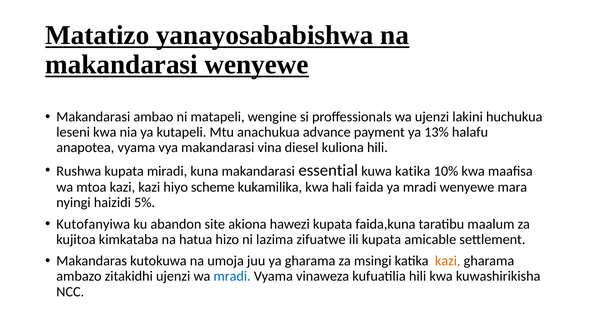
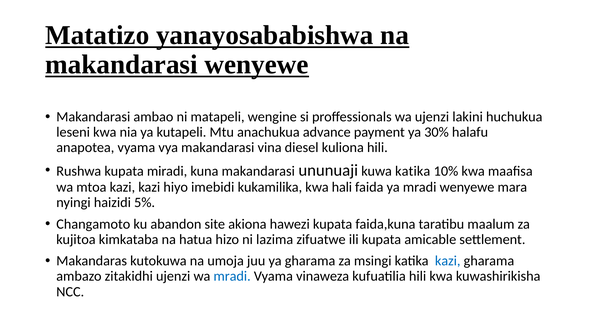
13%: 13% -> 30%
essential: essential -> ununuaji
scheme: scheme -> imebidi
Kutofanyiwa: Kutofanyiwa -> Changamoto
kazi at (448, 261) colour: orange -> blue
